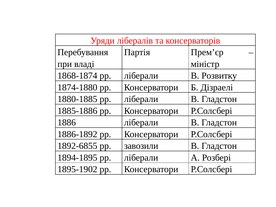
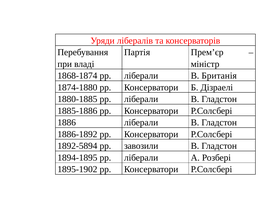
Розвитку: Розвитку -> Британія
1892-6855: 1892-6855 -> 1892-5894
